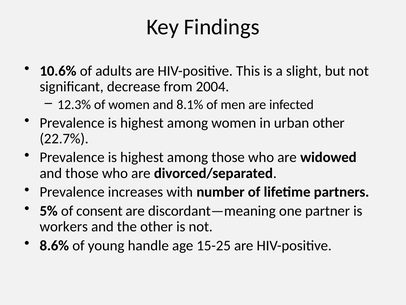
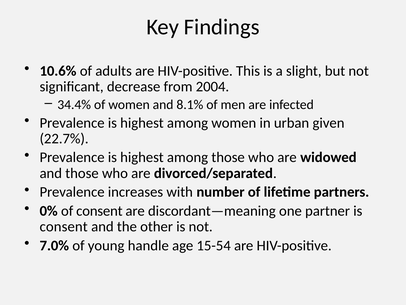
12.3%: 12.3% -> 34.4%
urban other: other -> given
5%: 5% -> 0%
workers at (64, 226): workers -> consent
8.6%: 8.6% -> 7.0%
15-25: 15-25 -> 15-54
